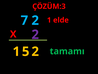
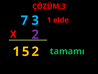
7 2: 2 -> 3
